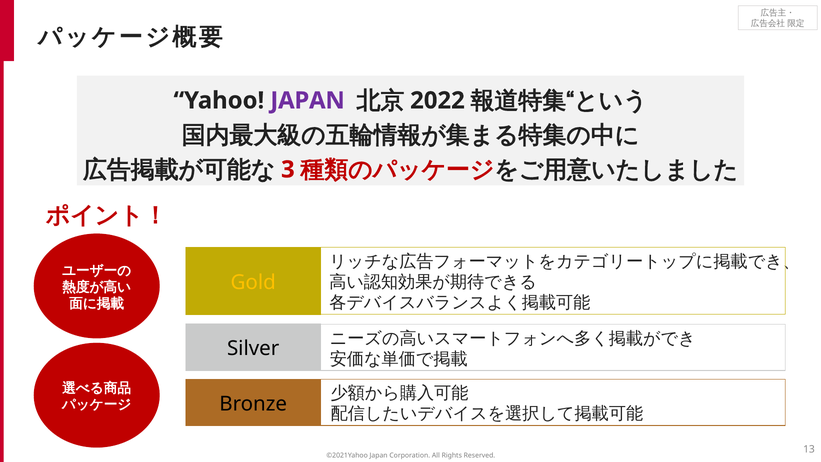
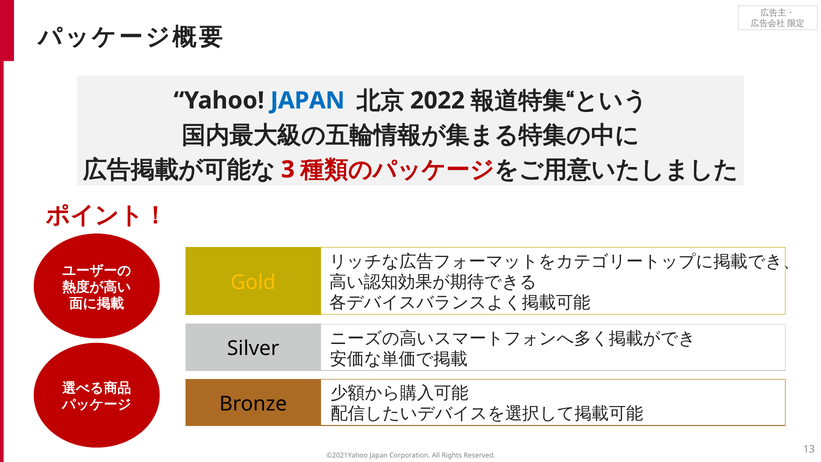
JAPAN at (308, 101) colour: purple -> blue
